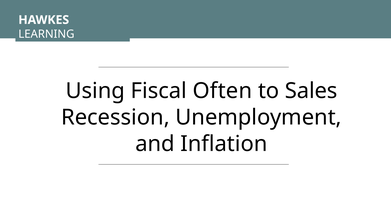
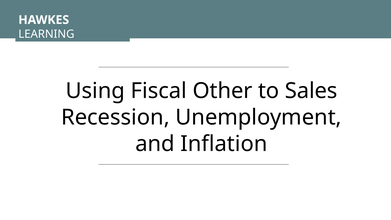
Often: Often -> Other
